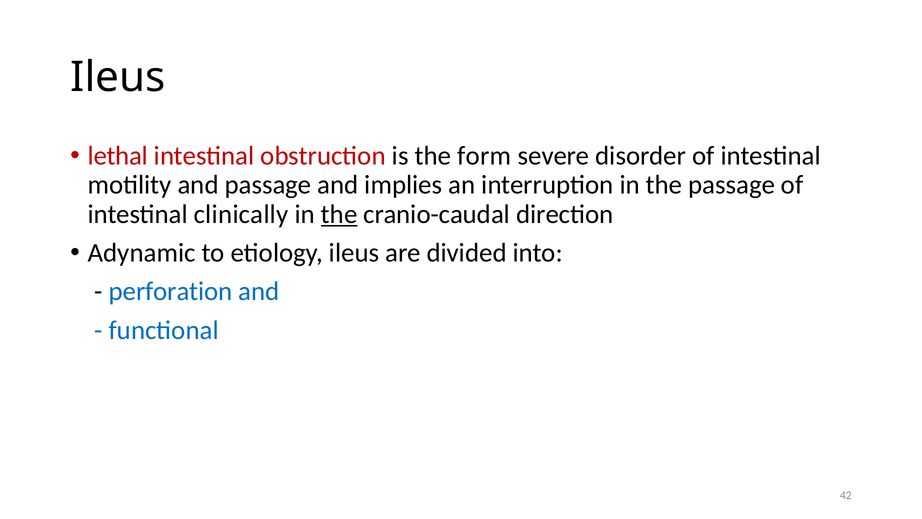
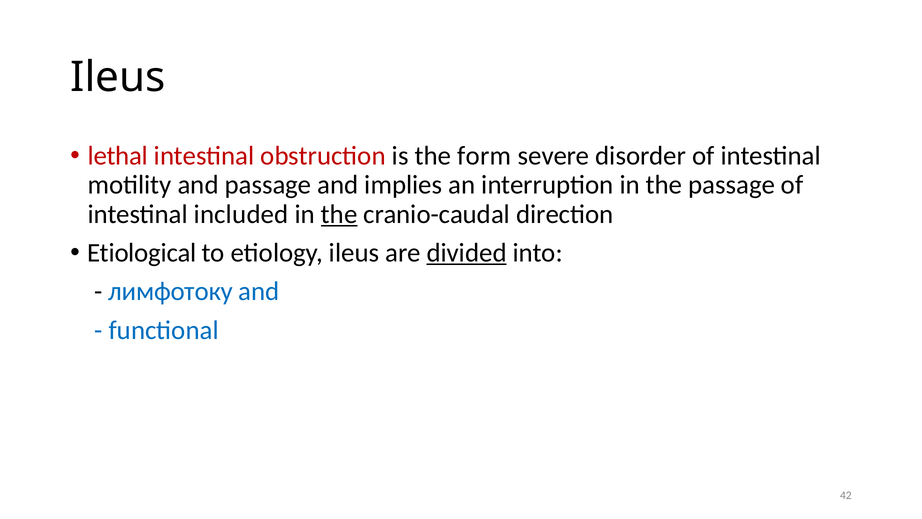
clinically: clinically -> included
Adynamic: Adynamic -> Etiological
divided underline: none -> present
perforation: perforation -> лимфотоку
